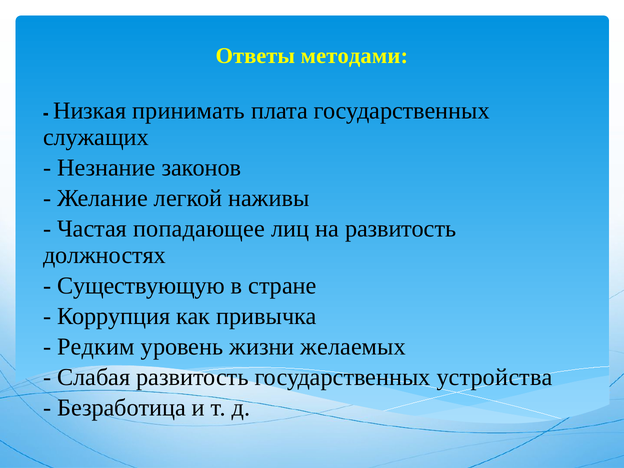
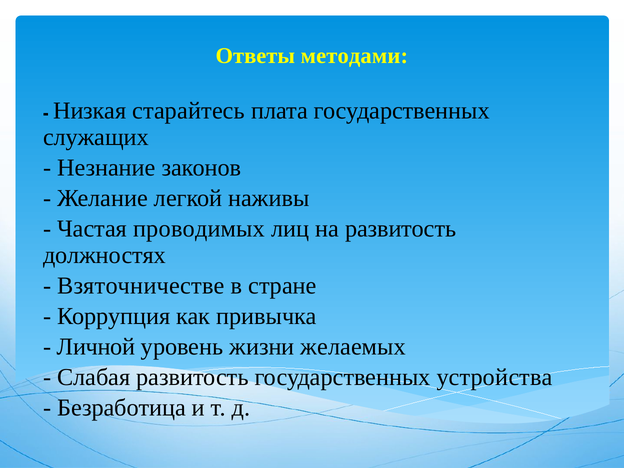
принимать: принимать -> старайтесь
попадающее: попадающее -> проводимых
Существующую: Существующую -> Взяточничестве
Редким: Редким -> Личной
